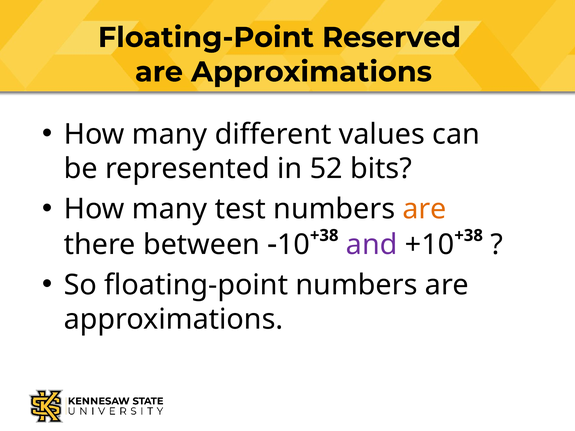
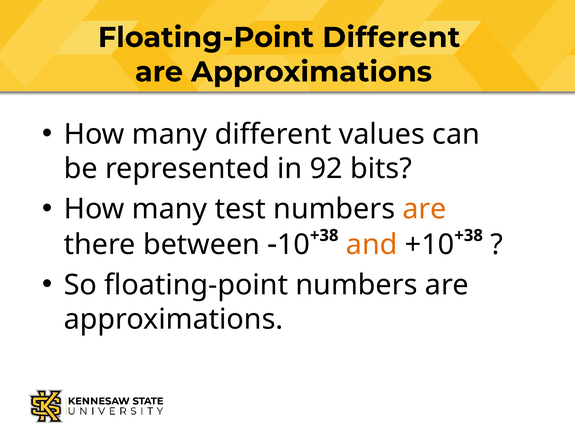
Floating-Point Reserved: Reserved -> Different
52: 52 -> 92
and colour: purple -> orange
